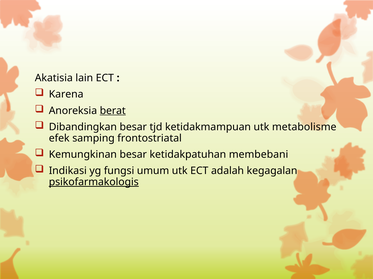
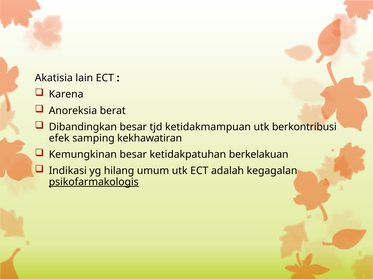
berat underline: present -> none
metabolisme: metabolisme -> berkontribusi
frontostriatal: frontostriatal -> kekhawatiran
membebani: membebani -> berkelakuan
fungsi: fungsi -> hilang
